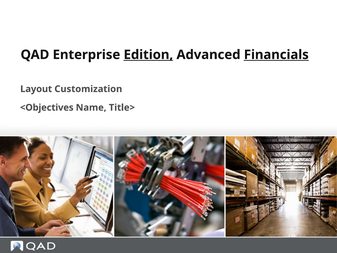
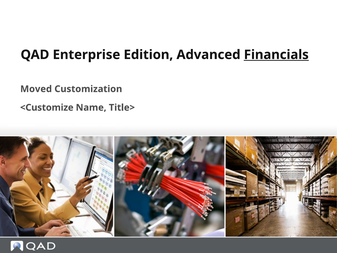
Edition underline: present -> none
Layout: Layout -> Moved
<Objectives: <Objectives -> <Customize
